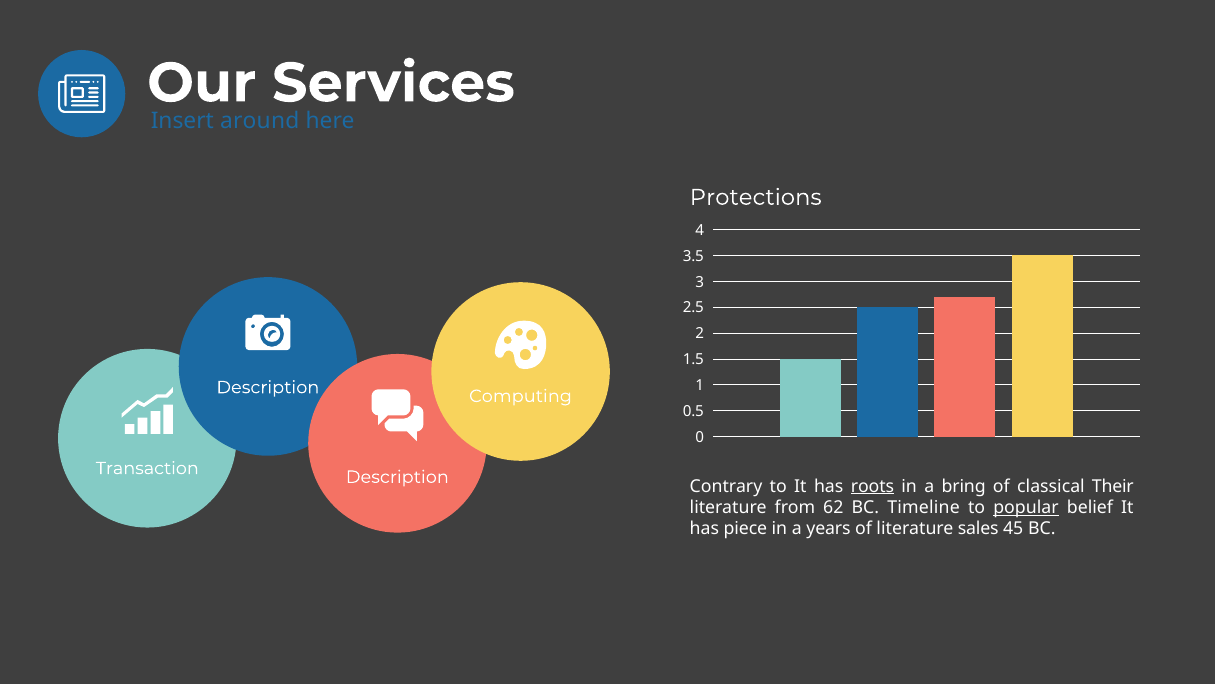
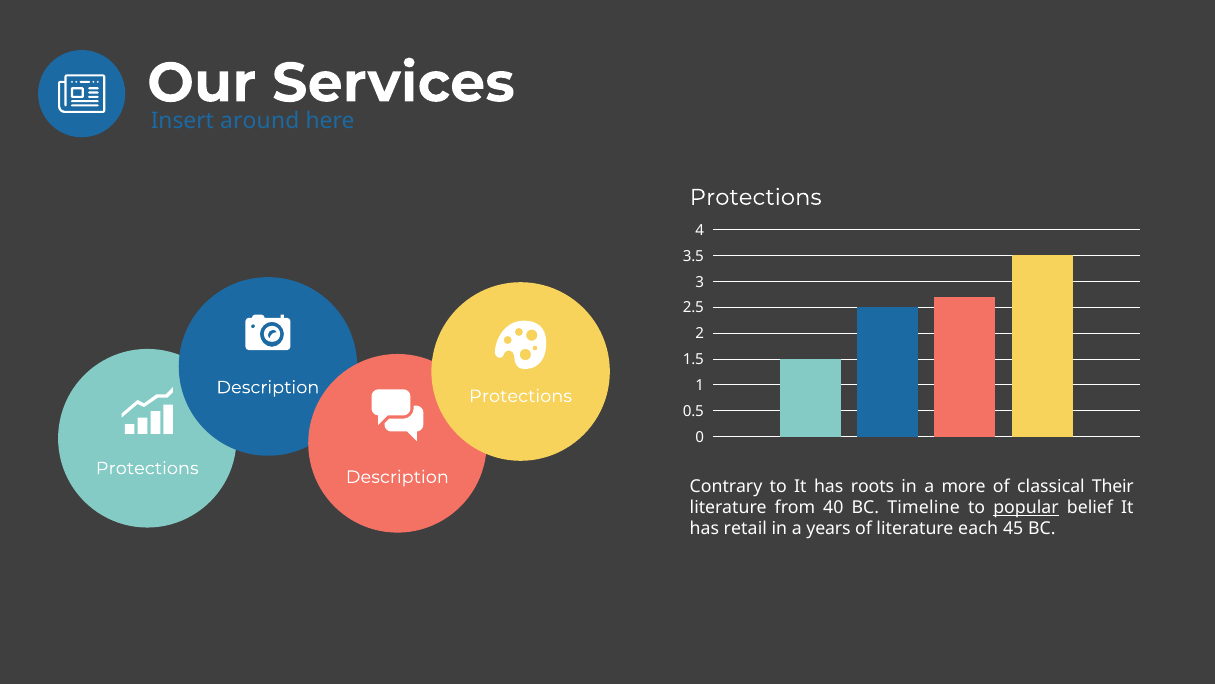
Computing at (520, 396): Computing -> Protections
Transaction at (147, 468): Transaction -> Protections
roots underline: present -> none
bring: bring -> more
62: 62 -> 40
piece: piece -> retail
sales: sales -> each
